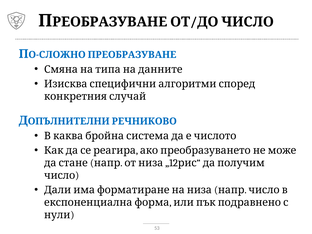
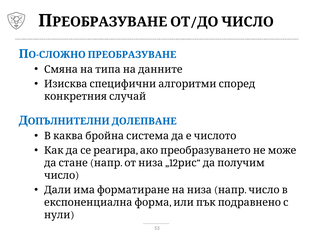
РЕЧНИКОВО: РЕЧНИКОВО -> ДОЛЕПВАНЕ
